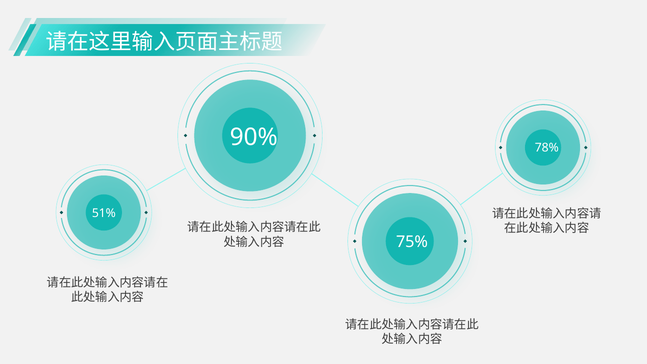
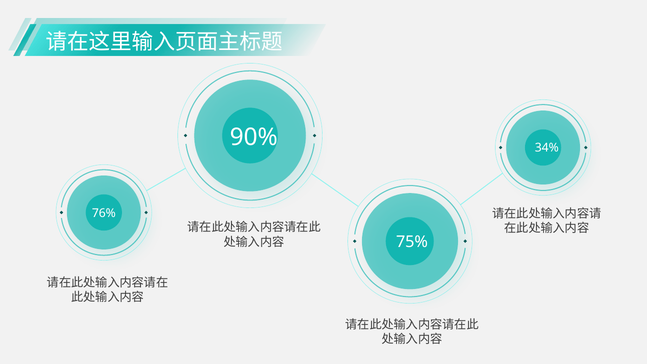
78%: 78% -> 34%
51%: 51% -> 76%
